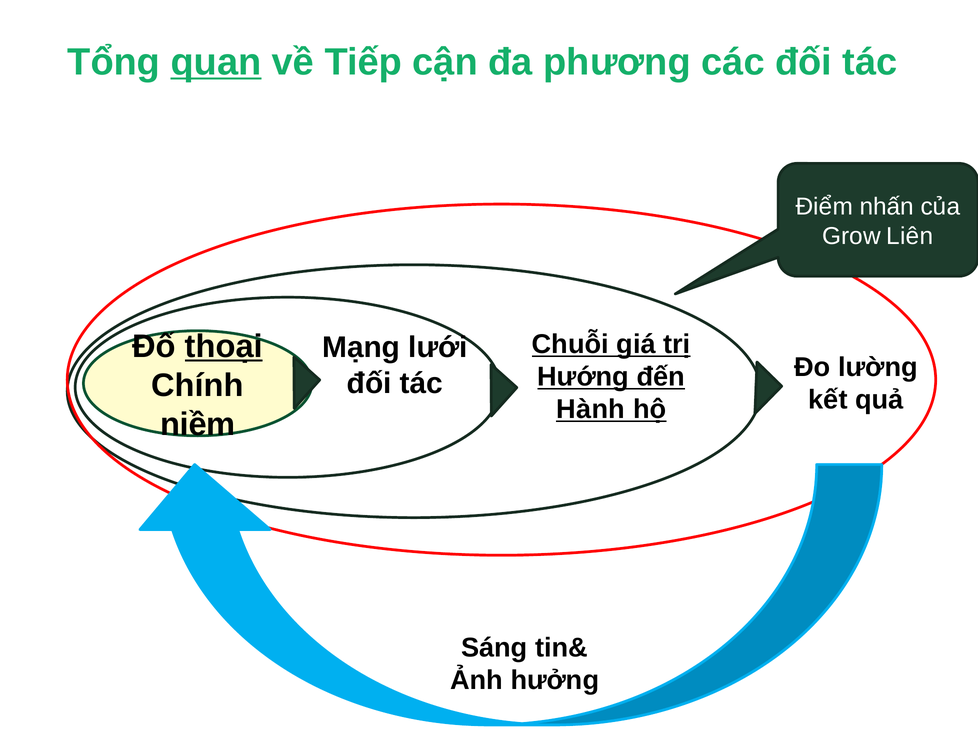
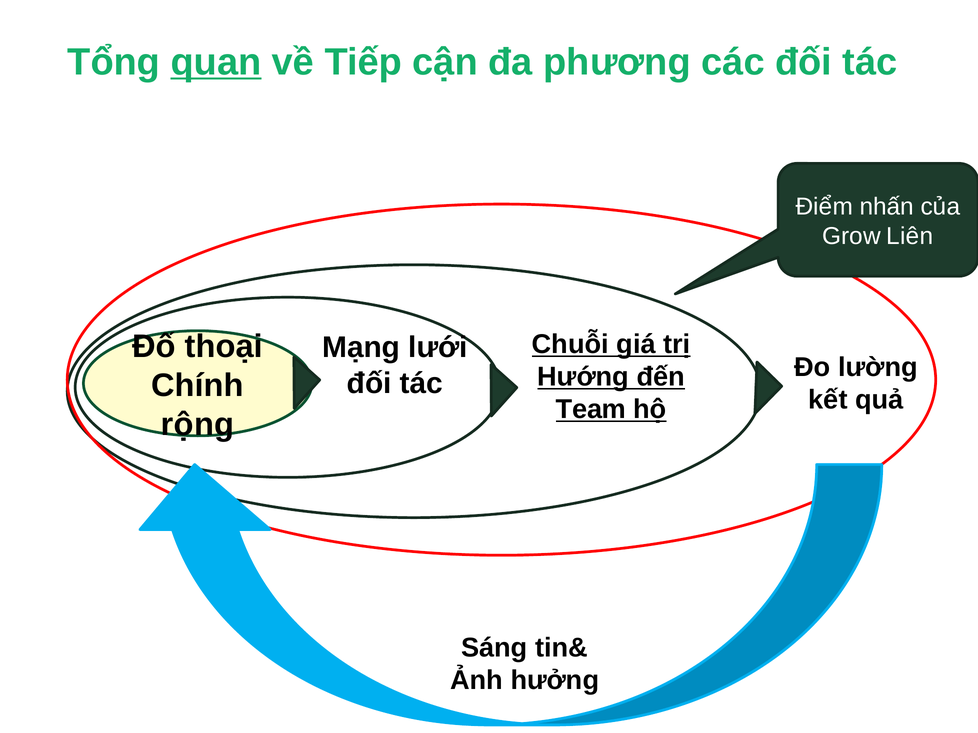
thoại underline: present -> none
Hành: Hành -> Team
niềm: niềm -> rộng
